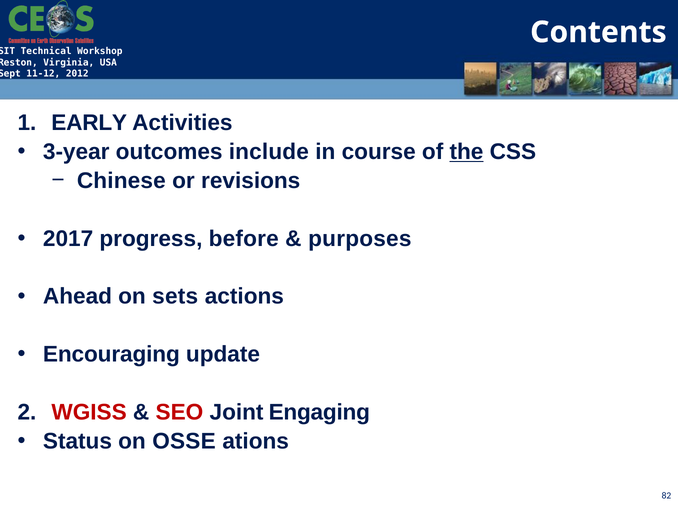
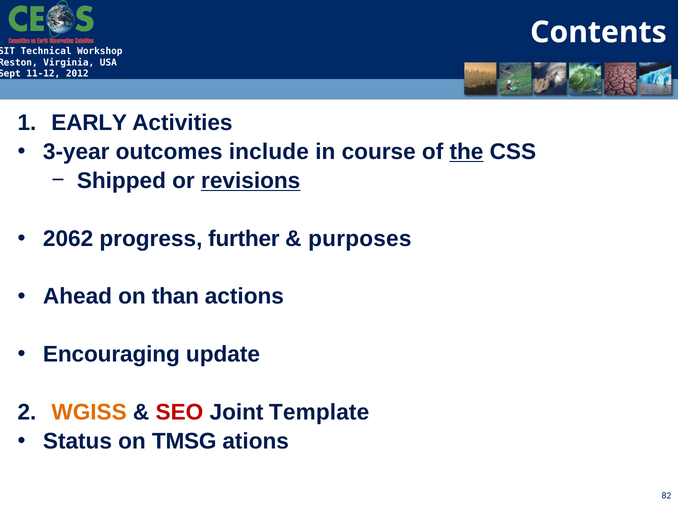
Chinese: Chinese -> Shipped
revisions underline: none -> present
2017: 2017 -> 2062
before: before -> further
sets: sets -> than
WGISS colour: red -> orange
Engaging: Engaging -> Template
OSSE: OSSE -> TMSG
